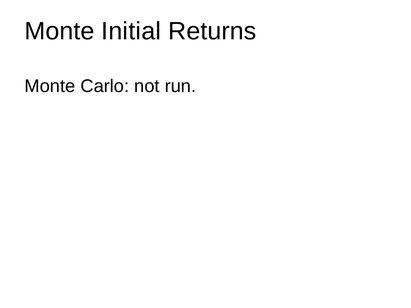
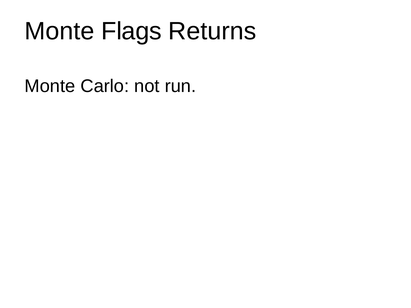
Initial: Initial -> Flags
